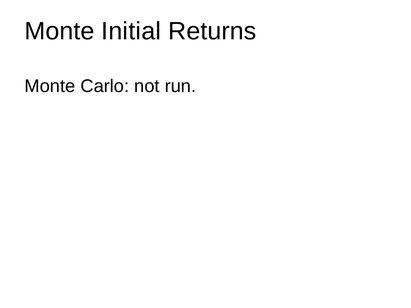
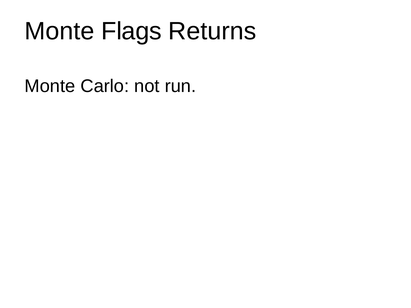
Initial: Initial -> Flags
